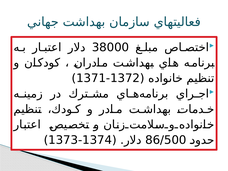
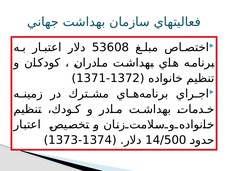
38000: 38000 -> 53608
86/500: 86/500 -> 14/500
